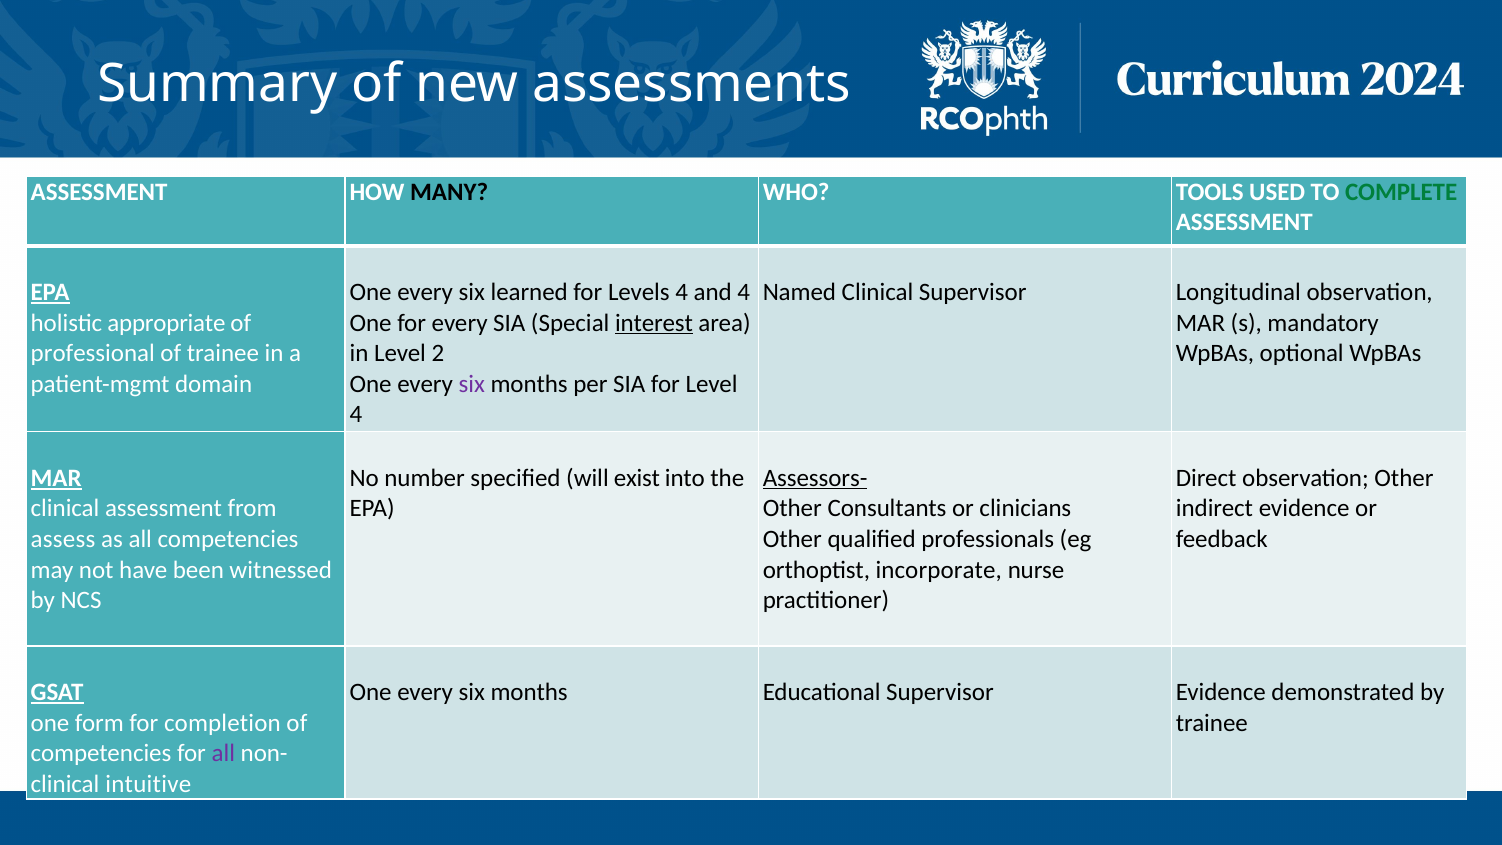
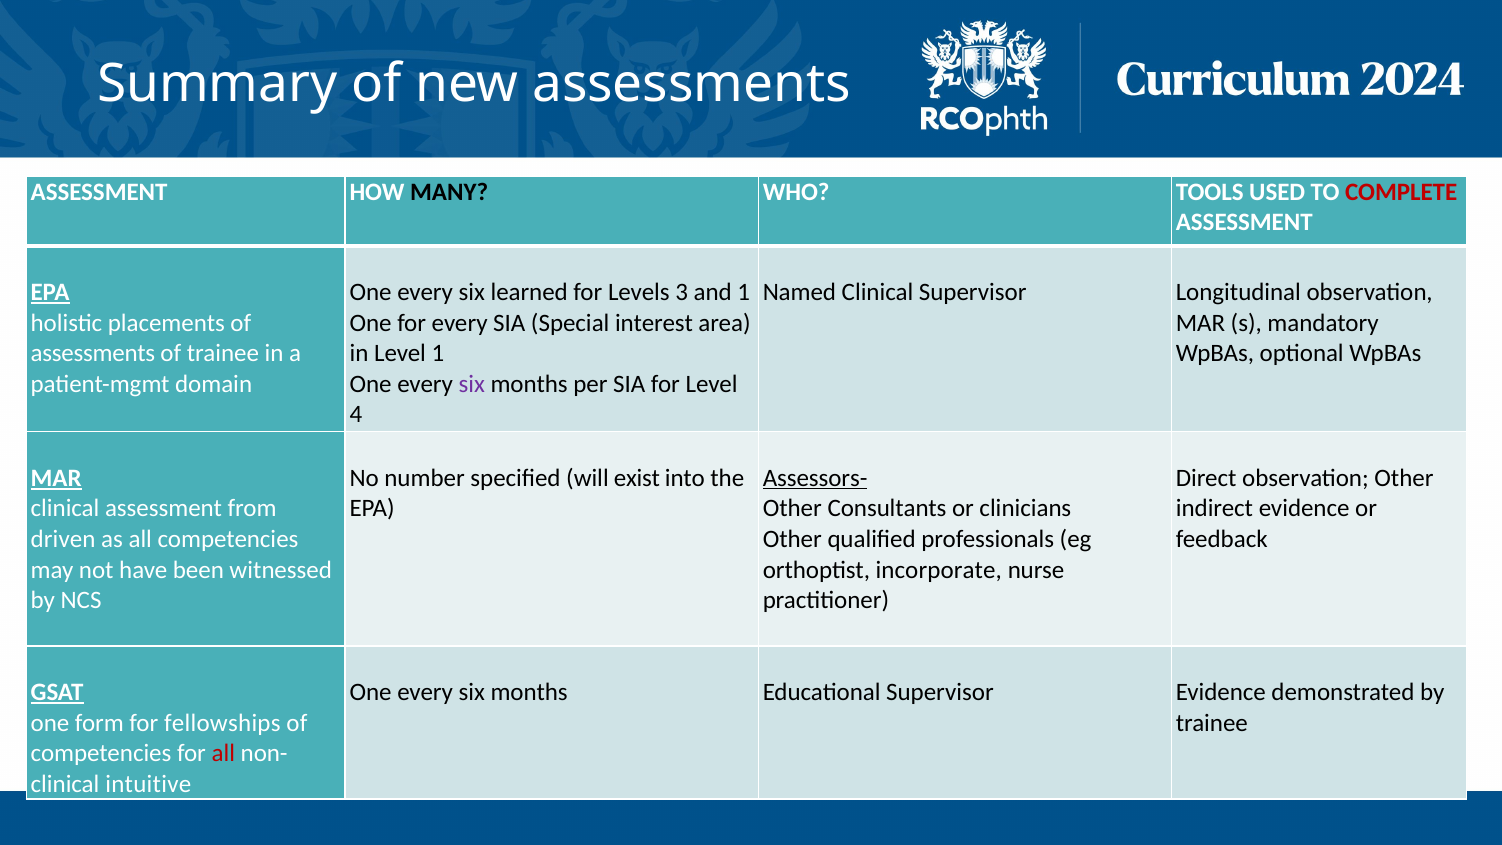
COMPLETE colour: green -> red
Levels 4: 4 -> 3
and 4: 4 -> 1
appropriate: appropriate -> placements
interest underline: present -> none
professional at (93, 353): professional -> assessments
Level 2: 2 -> 1
assess: assess -> driven
completion: completion -> fellowships
all at (223, 753) colour: purple -> red
